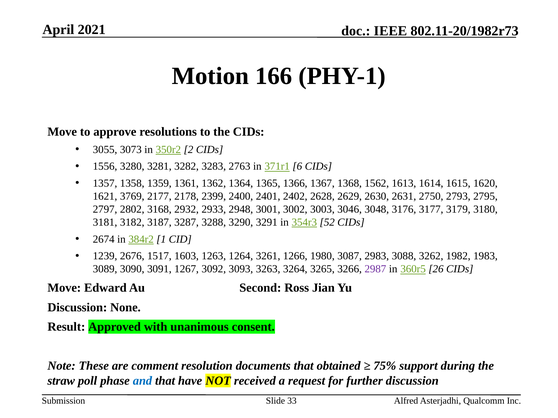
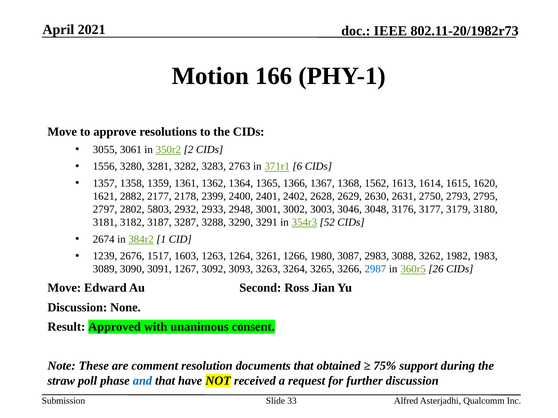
3073: 3073 -> 3061
3769: 3769 -> 2882
3168: 3168 -> 5803
2987 colour: purple -> blue
